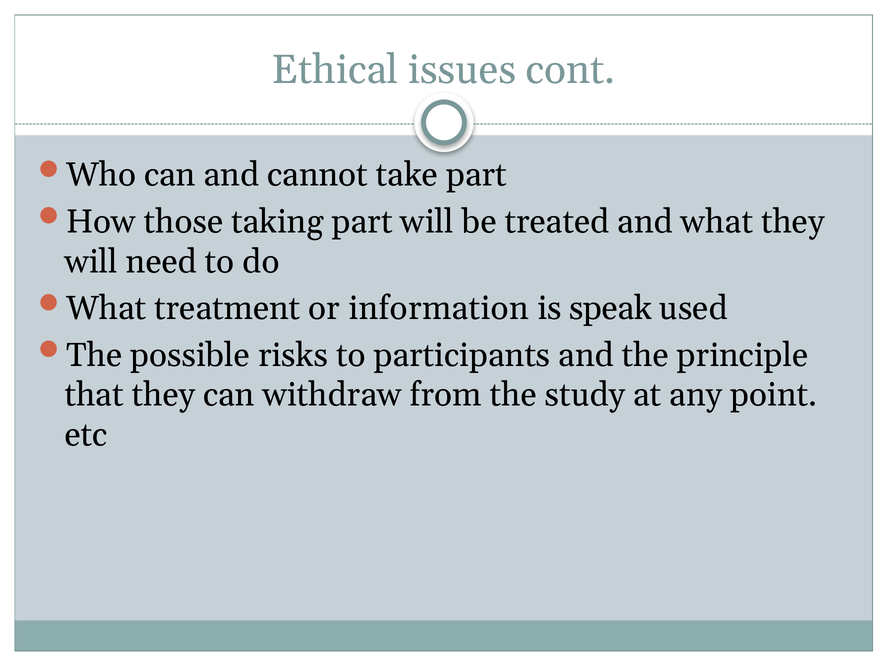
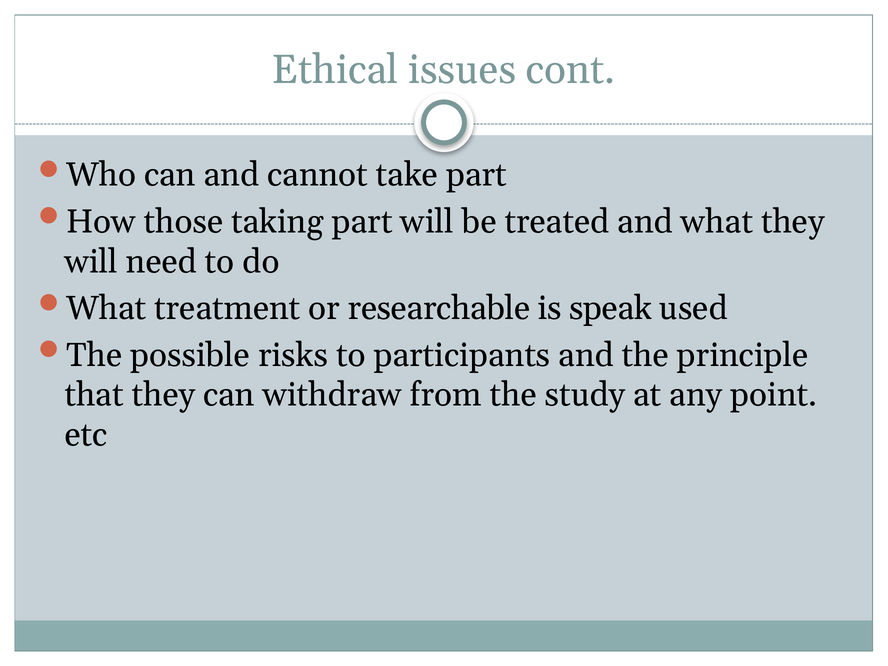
information: information -> researchable
